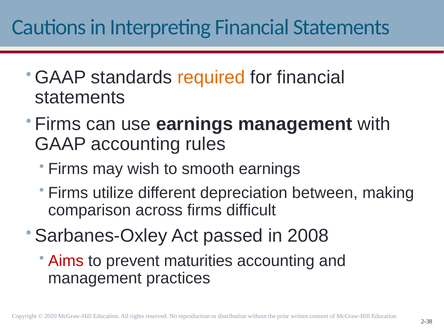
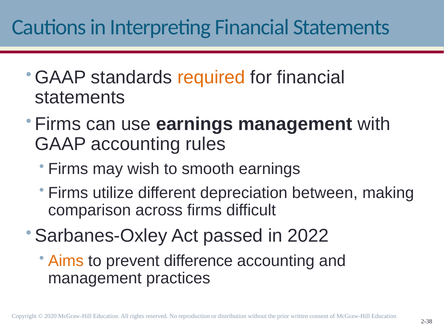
2008: 2008 -> 2022
Aims colour: red -> orange
maturities: maturities -> difference
